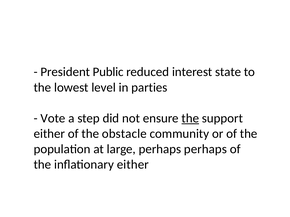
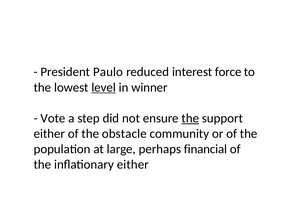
Public: Public -> Paulo
state: state -> force
level underline: none -> present
parties: parties -> winner
perhaps perhaps: perhaps -> financial
